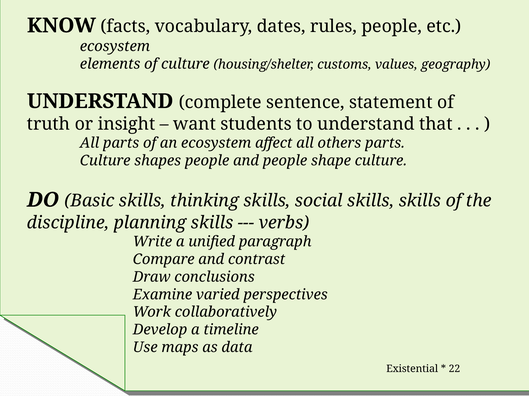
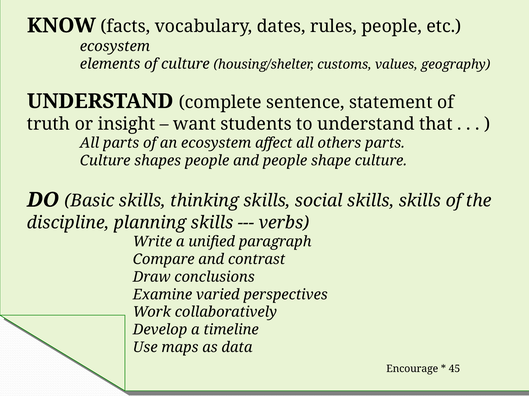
Existential: Existential -> Encourage
22: 22 -> 45
